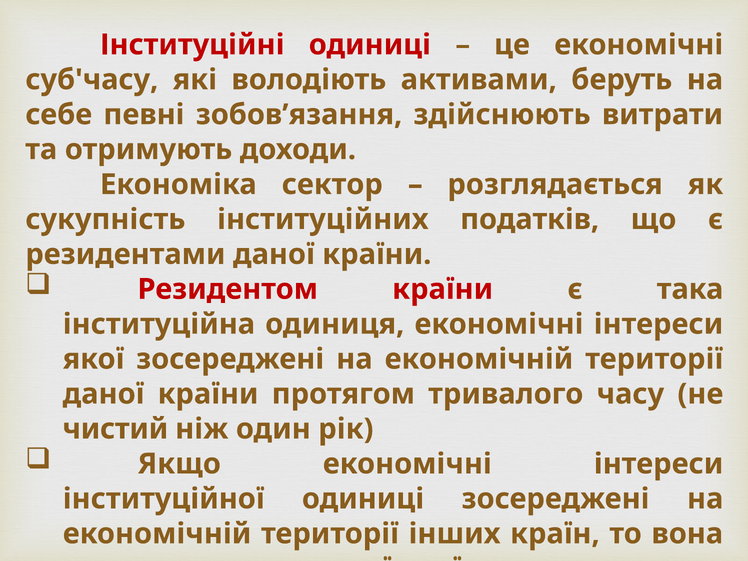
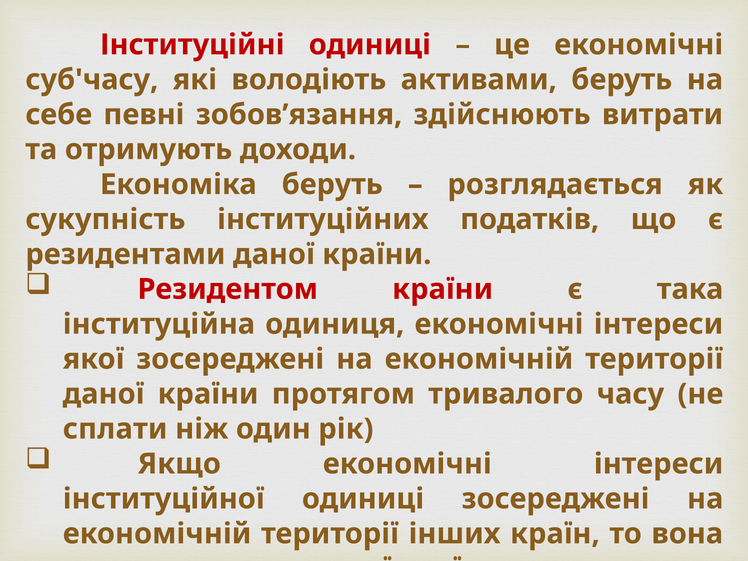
Економіка сектор: сектор -> беруть
чистий: чистий -> сплати
